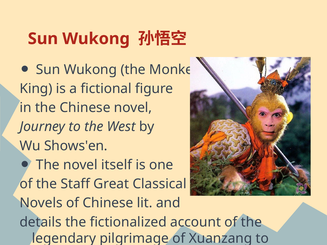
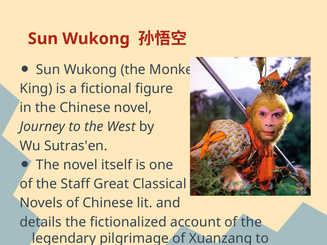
Shows'en: Shows'en -> Sutras'en
